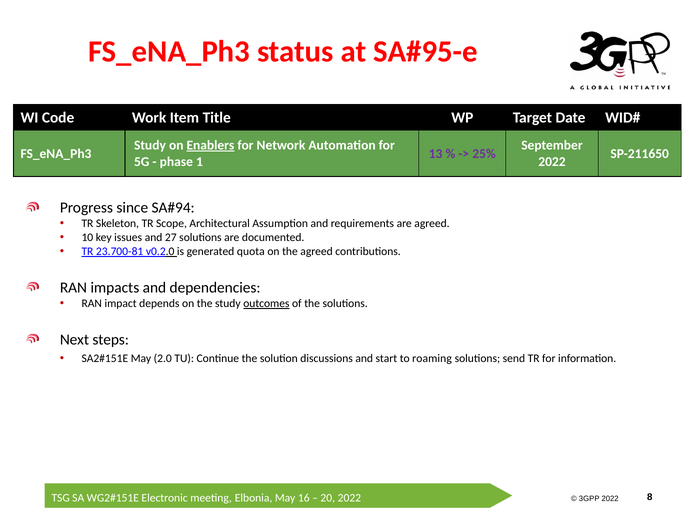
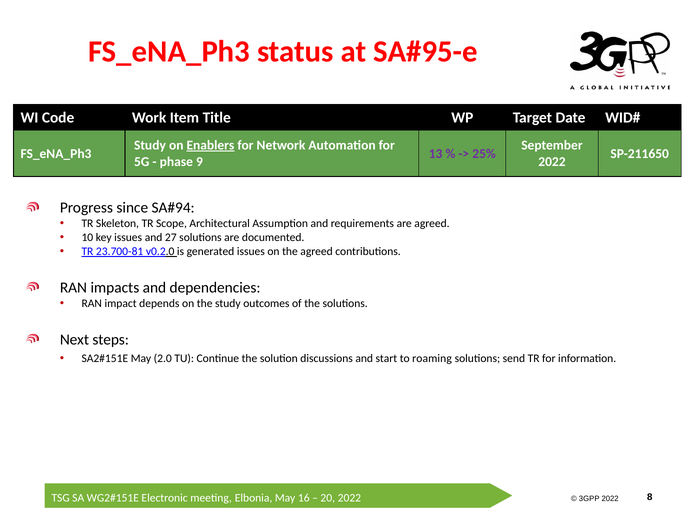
1: 1 -> 9
generated quota: quota -> issues
outcomes underline: present -> none
